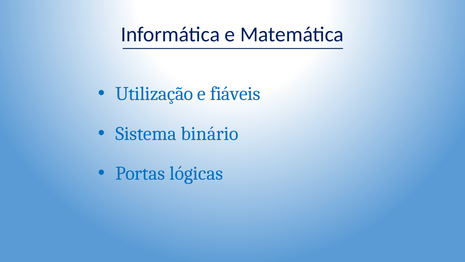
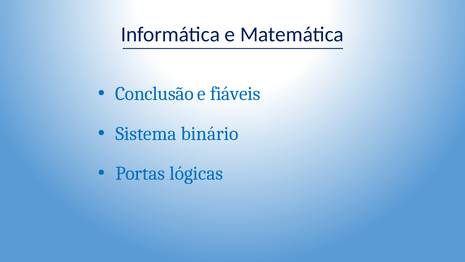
Utilização: Utilização -> Conclusão
